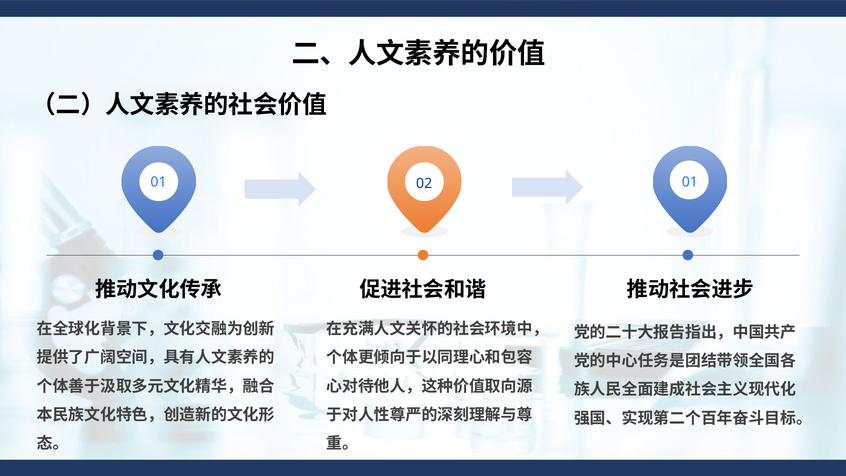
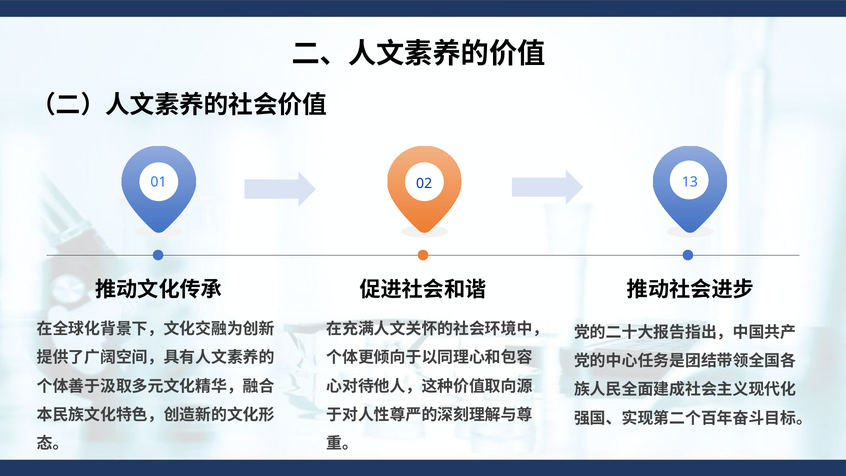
01 01: 01 -> 13
